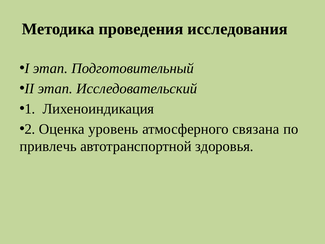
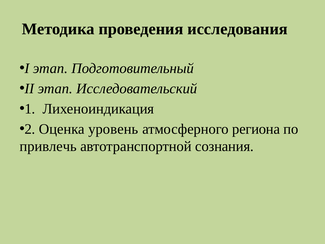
связана: связана -> региона
здоровья: здоровья -> сознания
